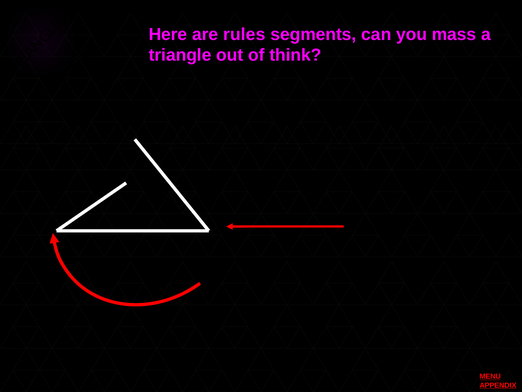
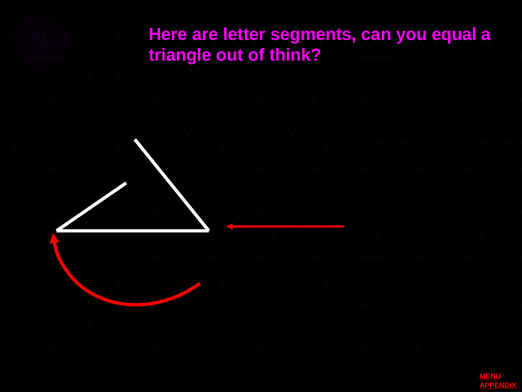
rules: rules -> letter
mass: mass -> equal
